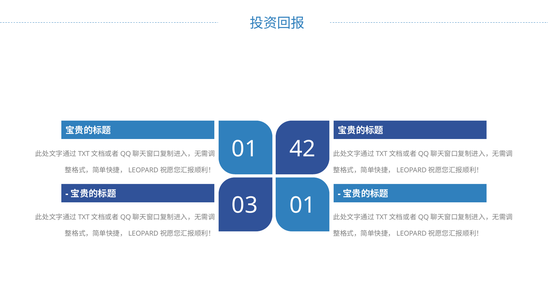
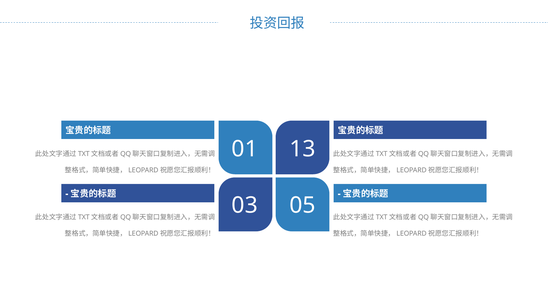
42: 42 -> 13
03 01: 01 -> 05
